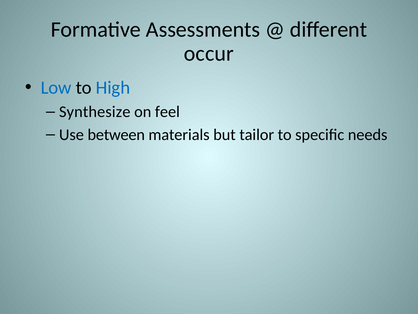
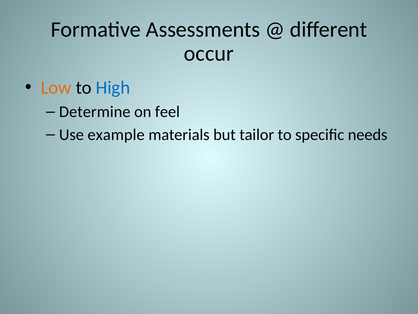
Low colour: blue -> orange
Synthesize: Synthesize -> Determine
between: between -> example
